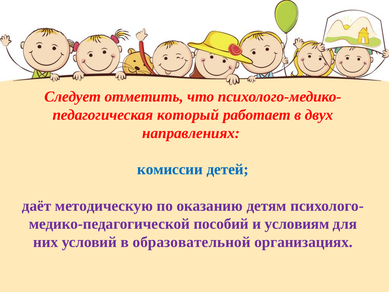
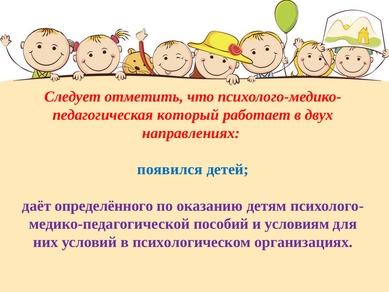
комиссии: комиссии -> появился
методическую: методическую -> определённого
образовательной: образовательной -> психологическом
